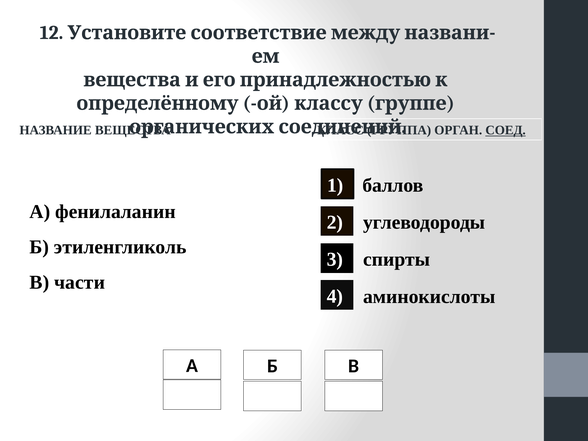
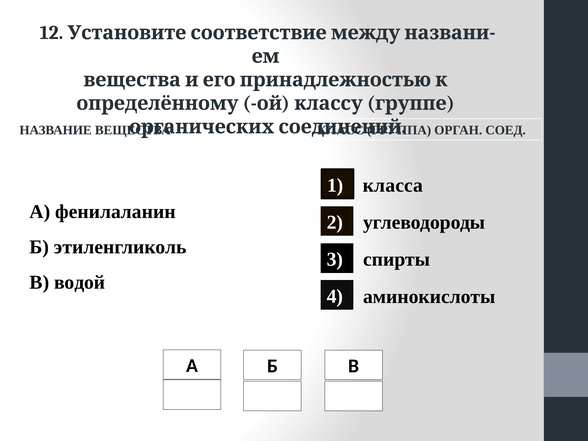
СОЕД underline: present -> none
баллов: баллов -> класса
части: части -> водой
